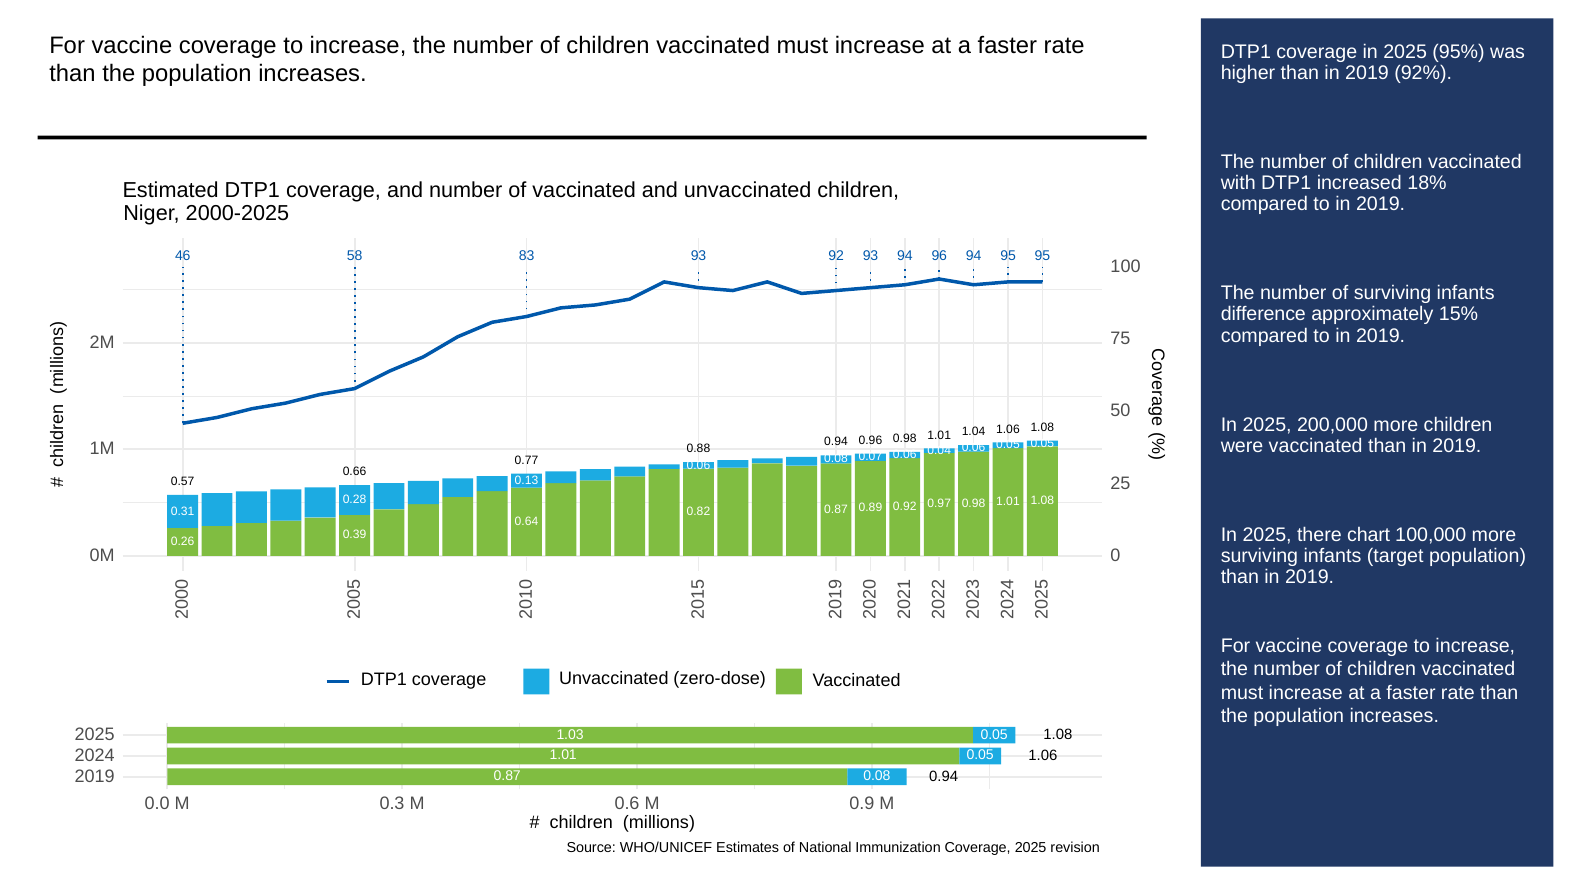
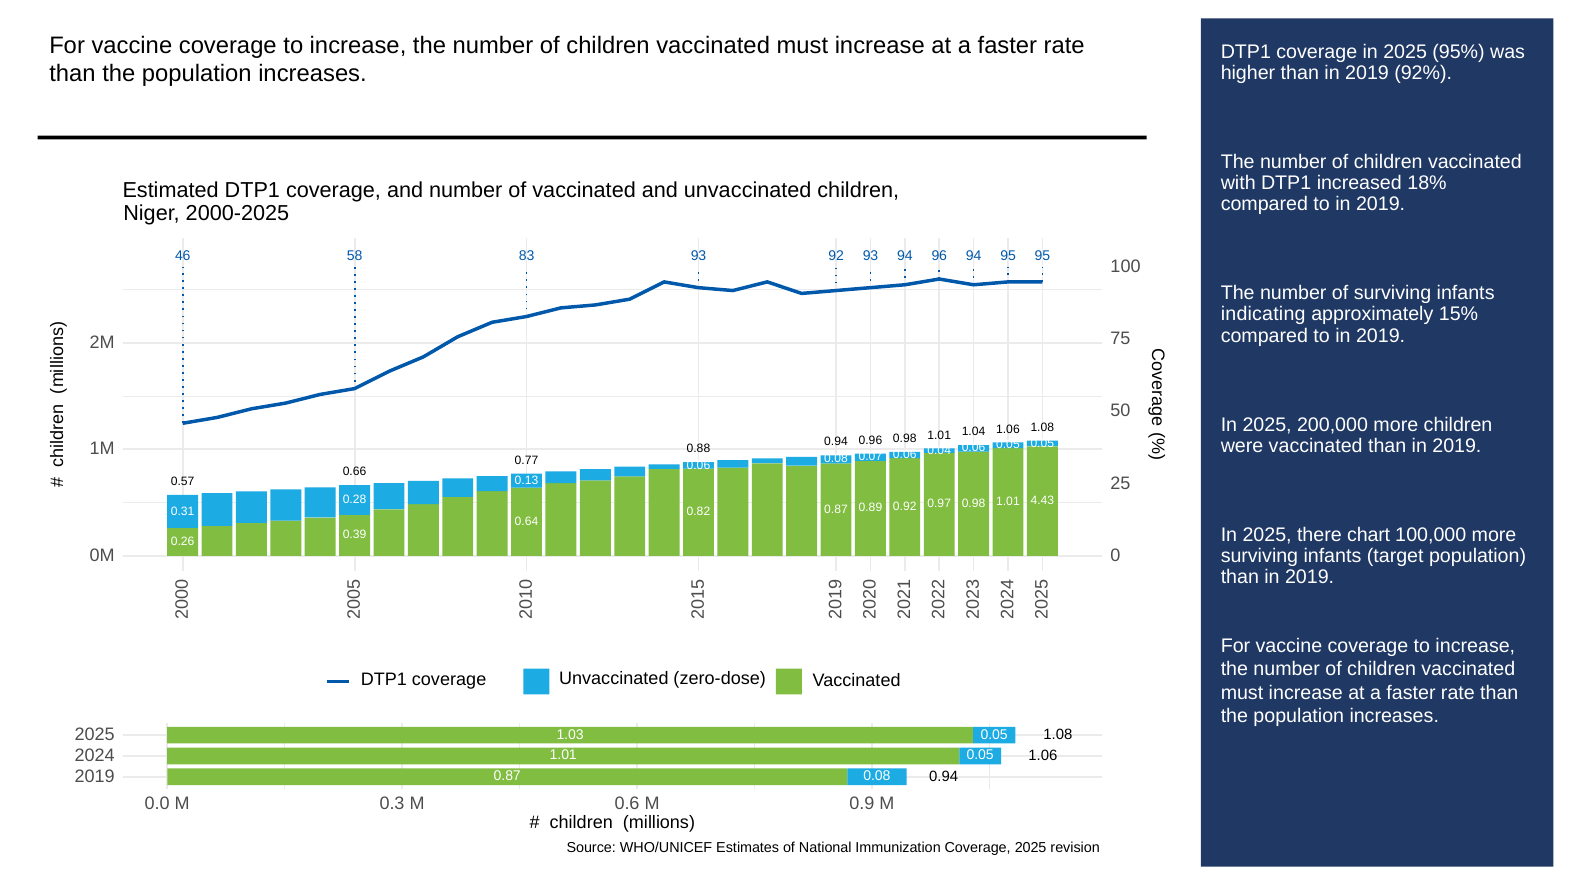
difference: difference -> indicating
1.08 at (1042, 501): 1.08 -> 4.43
